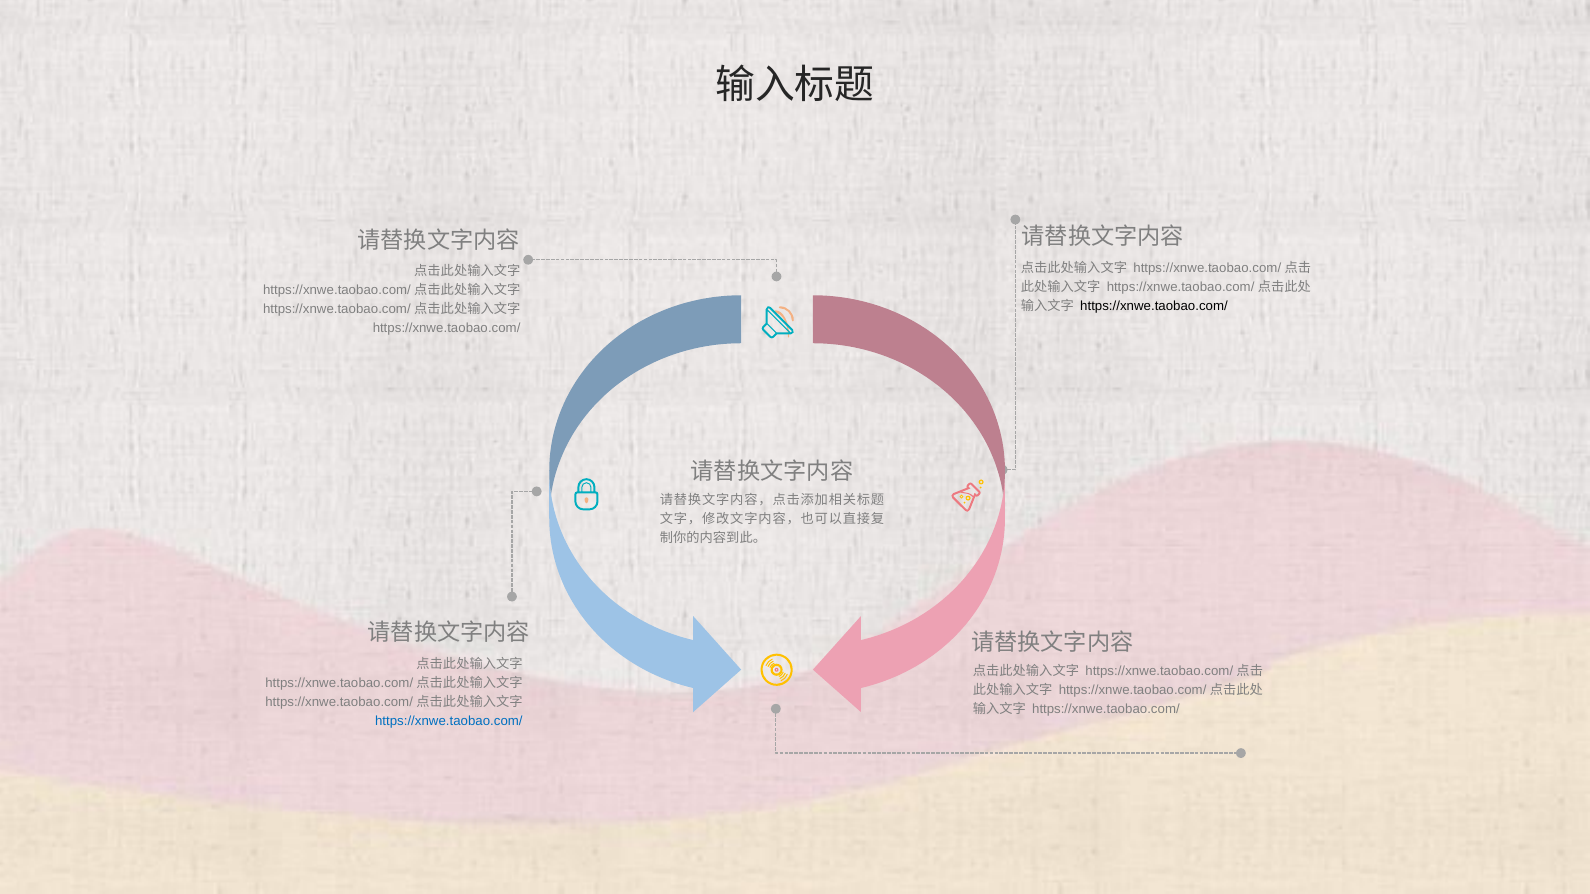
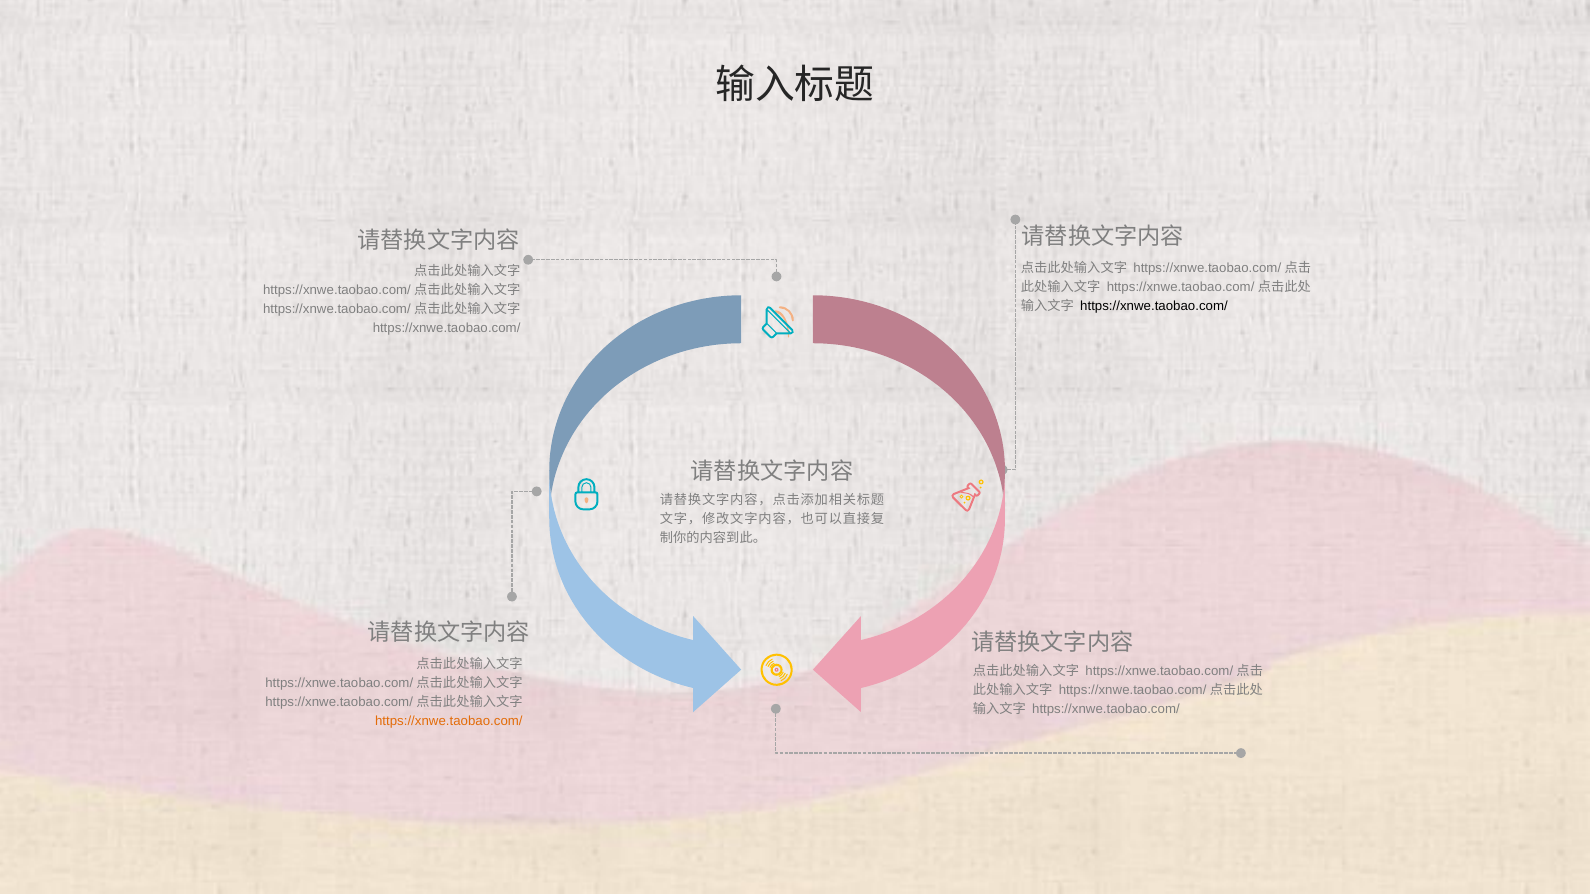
https://xnwe.taobao.com/ at (449, 721) colour: blue -> orange
